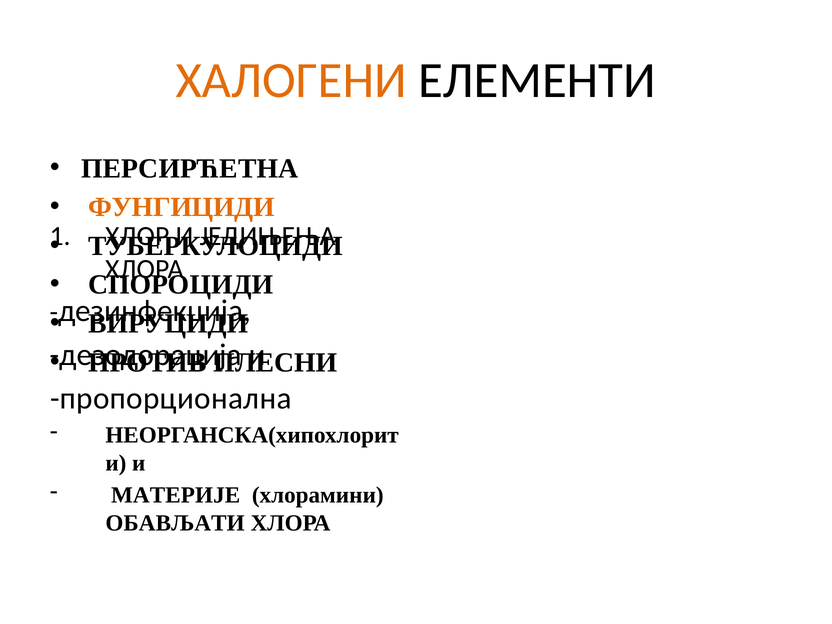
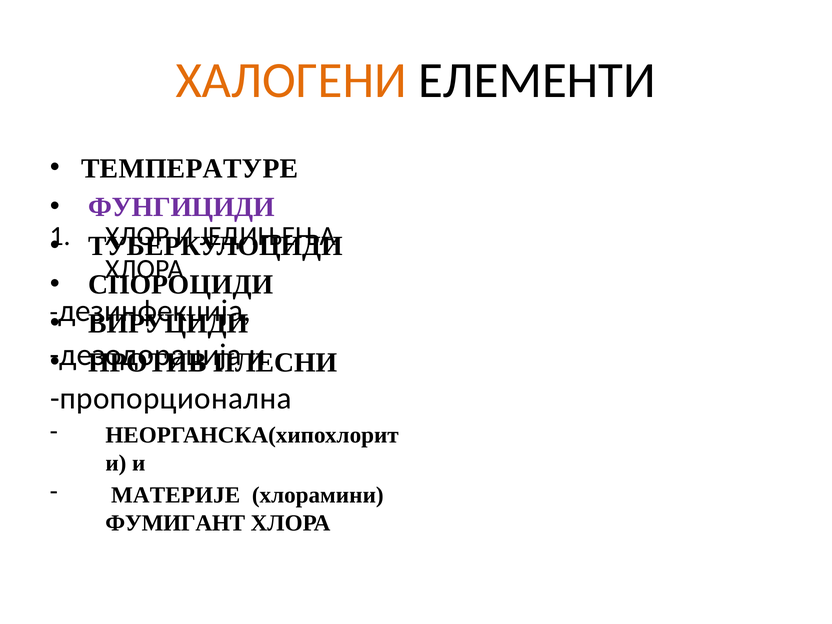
ПЕРСИРЋЕТНА: ПЕРСИРЋЕТНА -> ТЕМПЕРАТУРЕ
ФУНГИЦИДИ colour: orange -> purple
ОБАВЉАТИ: ОБАВЉАТИ -> ФУМИГАНТ
